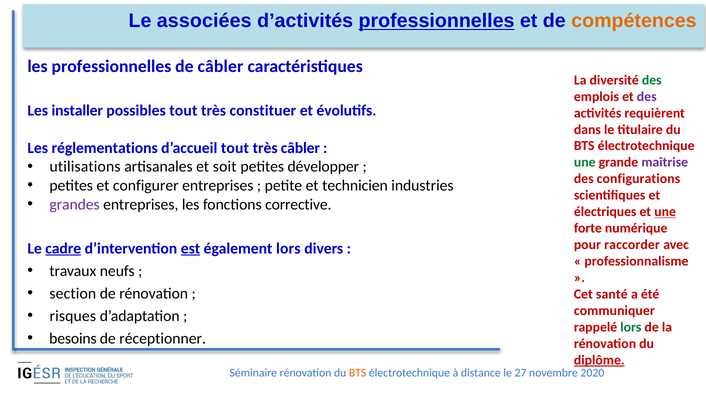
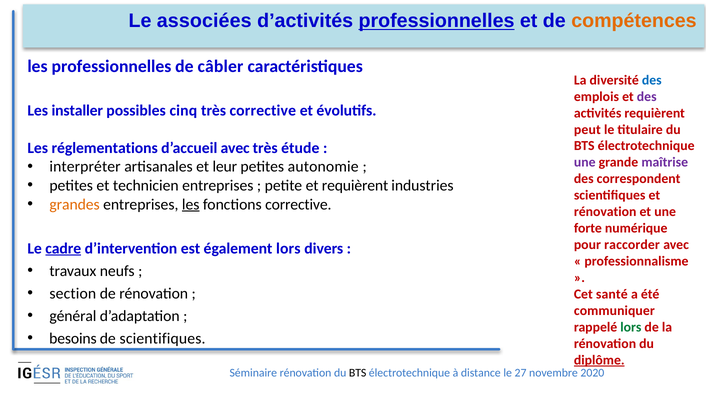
des at (652, 80) colour: green -> blue
possibles tout: tout -> cinq
très constituer: constituer -> corrective
dans: dans -> peut
d’accueil tout: tout -> avec
très câbler: câbler -> étude
une at (585, 162) colour: green -> purple
utilisations: utilisations -> interpréter
soit: soit -> leur
développer: développer -> autonomie
configurations: configurations -> correspondent
configurer: configurer -> technicien
et technicien: technicien -> requièrent
grandes colour: purple -> orange
les at (191, 204) underline: none -> present
électriques at (605, 212): électriques -> rénovation
une at (665, 212) underline: present -> none
est underline: present -> none
risques: risques -> général
de réceptionner: réceptionner -> scientifiques
BTS at (358, 373) colour: orange -> black
